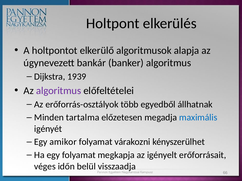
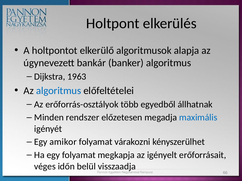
1939: 1939 -> 1963
algoritmus at (59, 91) colour: purple -> blue
tartalma: tartalma -> rendszer
